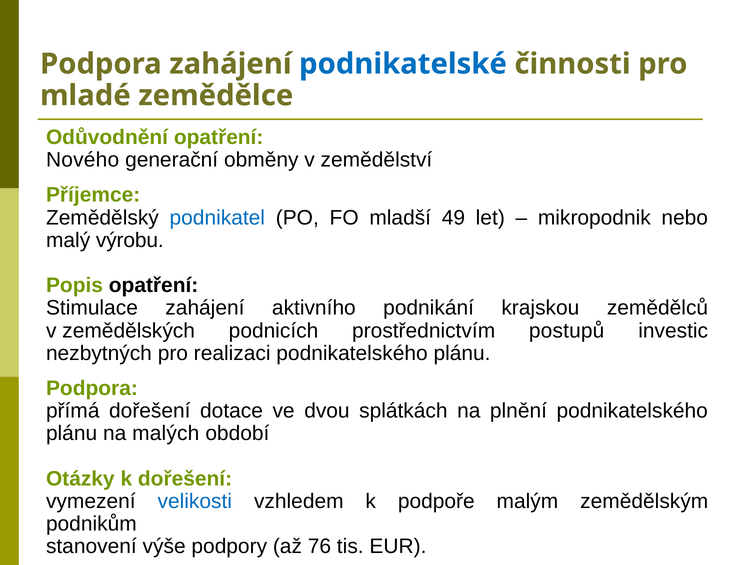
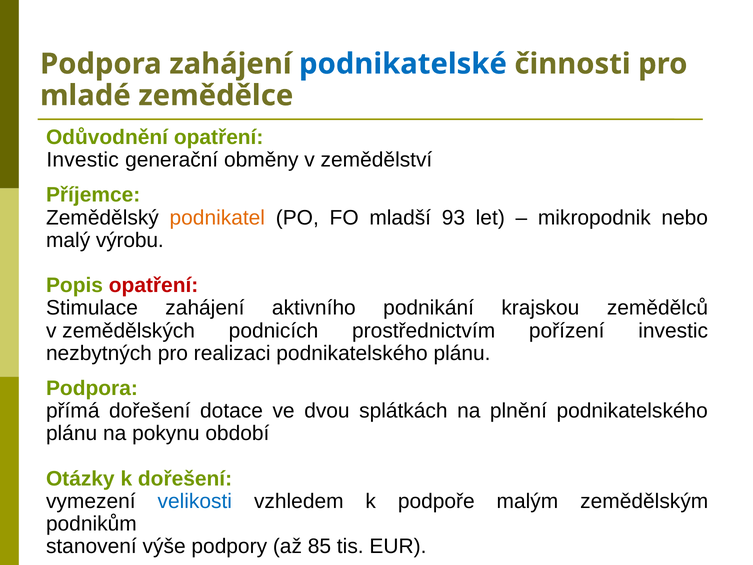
Nového at (83, 160): Nového -> Investic
podnikatel colour: blue -> orange
49: 49 -> 93
opatření at (154, 285) colour: black -> red
postupů: postupů -> pořízení
malých: malých -> pokynu
76: 76 -> 85
